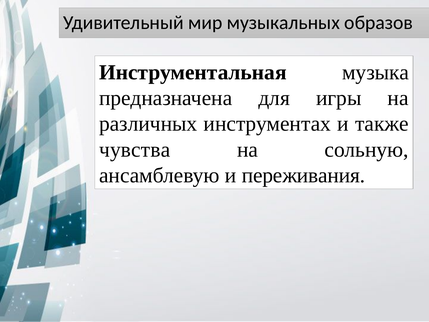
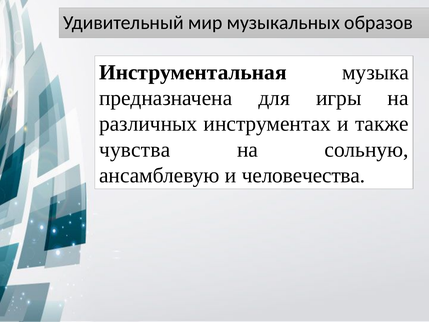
переживания: переживания -> человечества
